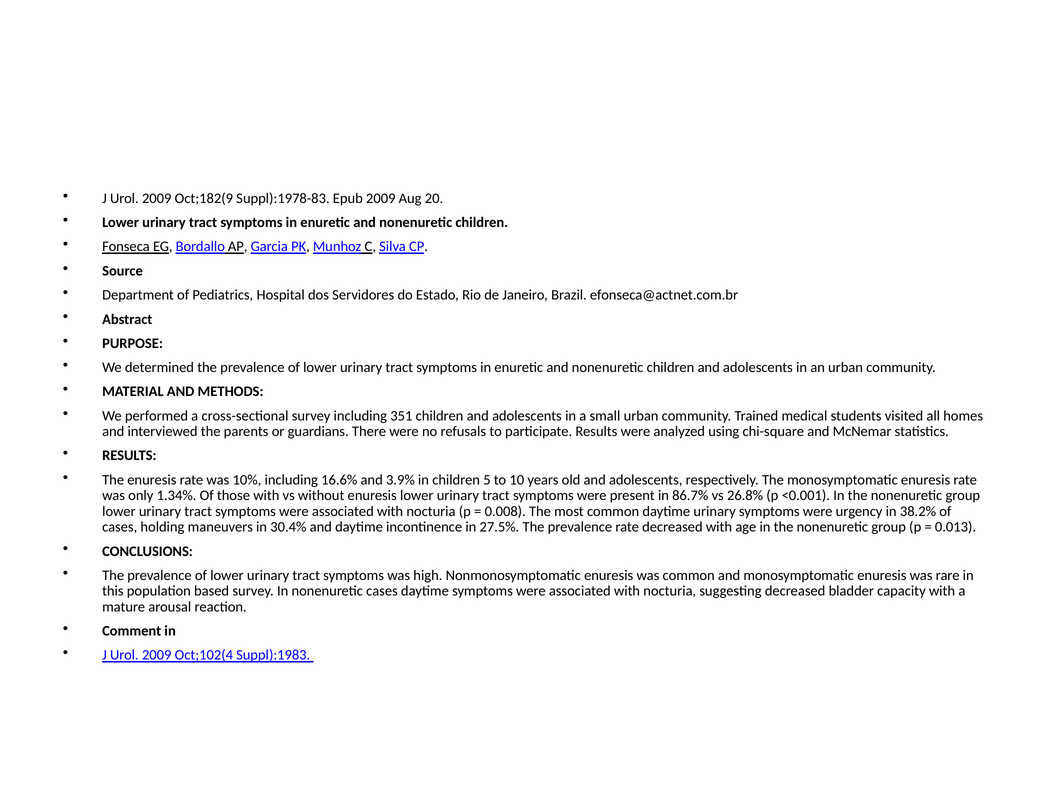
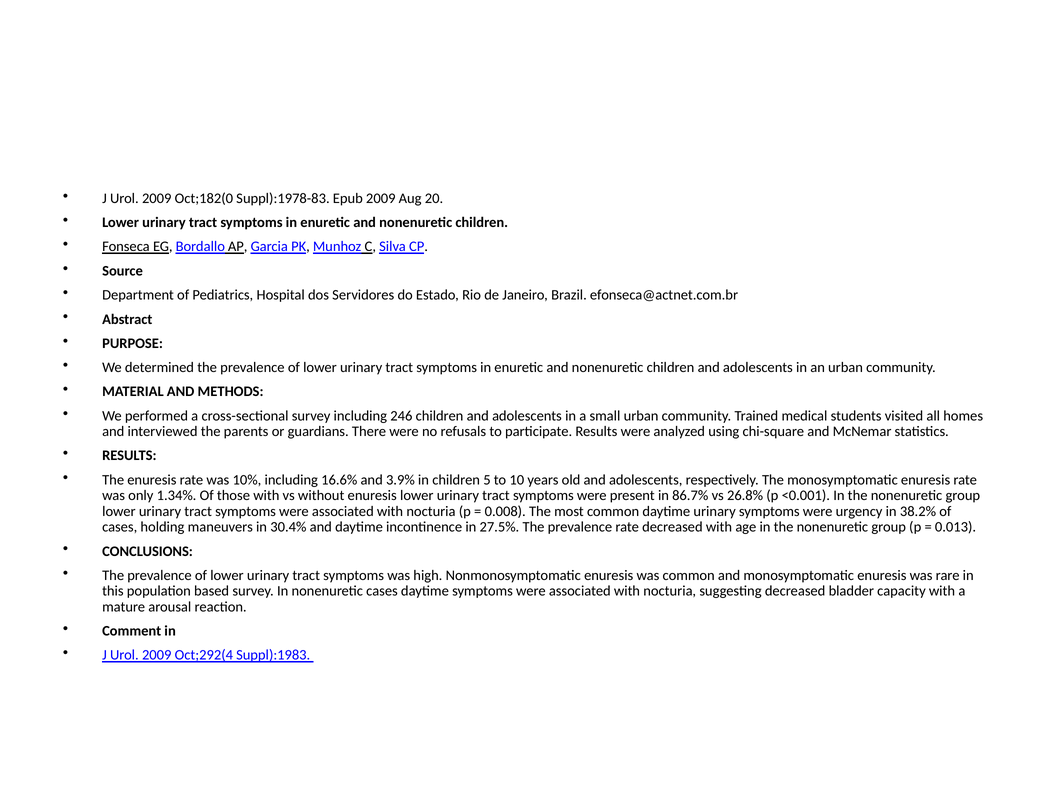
Oct;182(9: Oct;182(9 -> Oct;182(0
351: 351 -> 246
Oct;102(4: Oct;102(4 -> Oct;292(4
